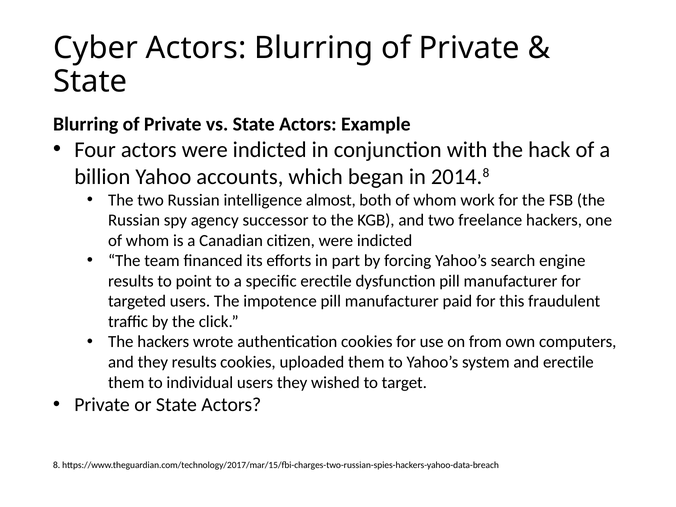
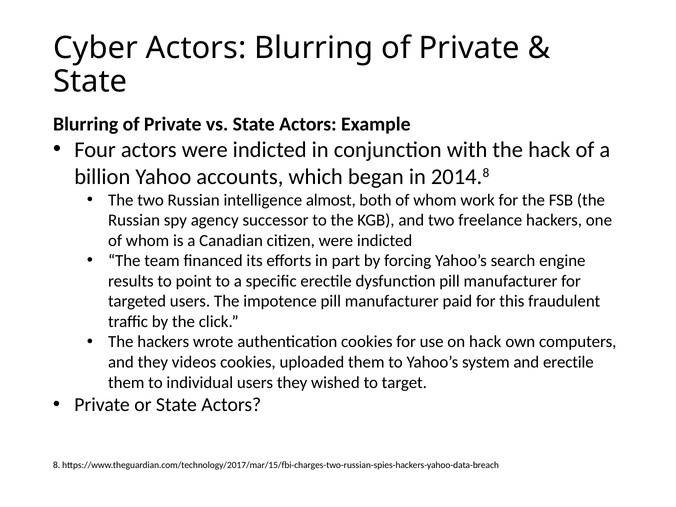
on from: from -> hack
they results: results -> videos
